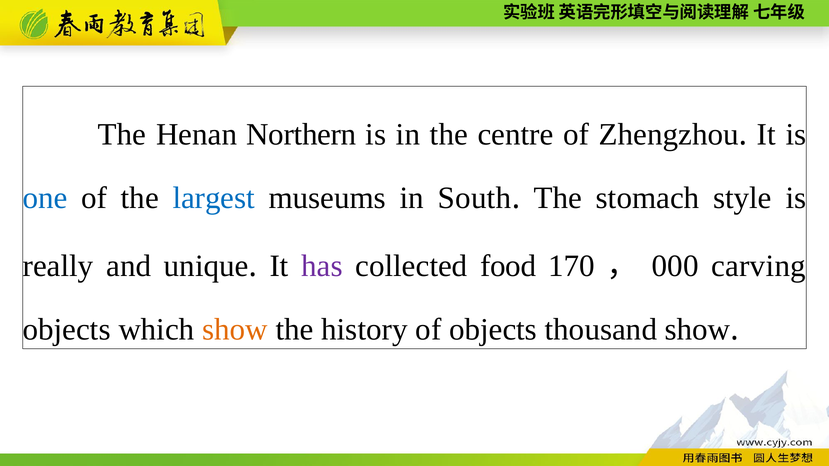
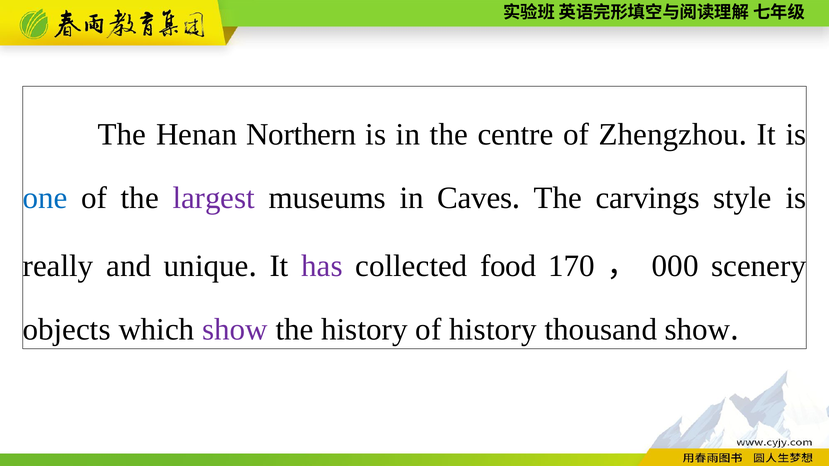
largest colour: blue -> purple
South: South -> Caves
stomach: stomach -> carvings
carving: carving -> scenery
show at (235, 330) colour: orange -> purple
of objects: objects -> history
